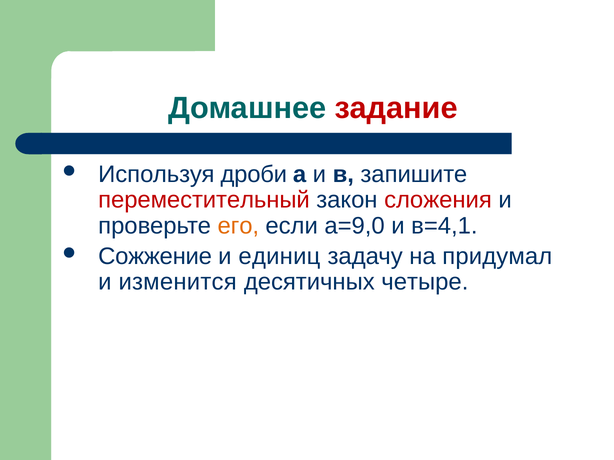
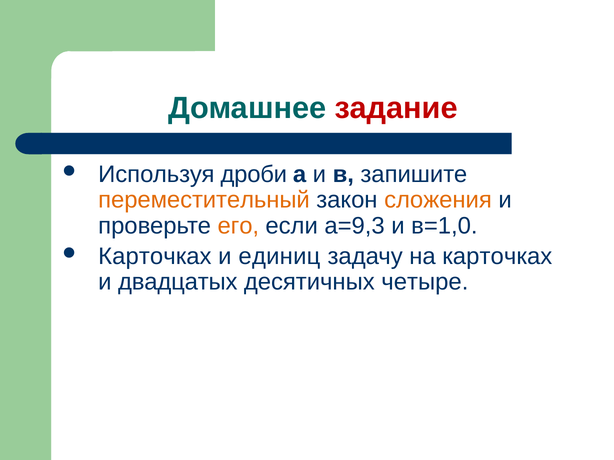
переместительный colour: red -> orange
сложения colour: red -> orange
а=9,0: а=9,0 -> а=9,3
в=4,1: в=4,1 -> в=1,0
Сожжение at (155, 257): Сожжение -> Карточках
на придумал: придумал -> карточках
изменится: изменится -> двадцатых
